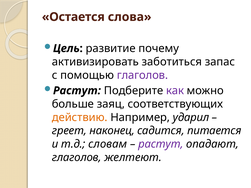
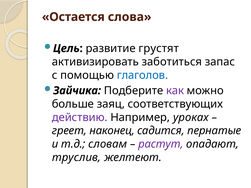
почему: почему -> грустят
глаголов at (142, 75) colour: purple -> blue
Растут at (77, 91): Растут -> Зайчика
действию colour: orange -> purple
ударил: ударил -> уроках
питается: питается -> пернатые
глаголов at (77, 158): глаголов -> труслив
